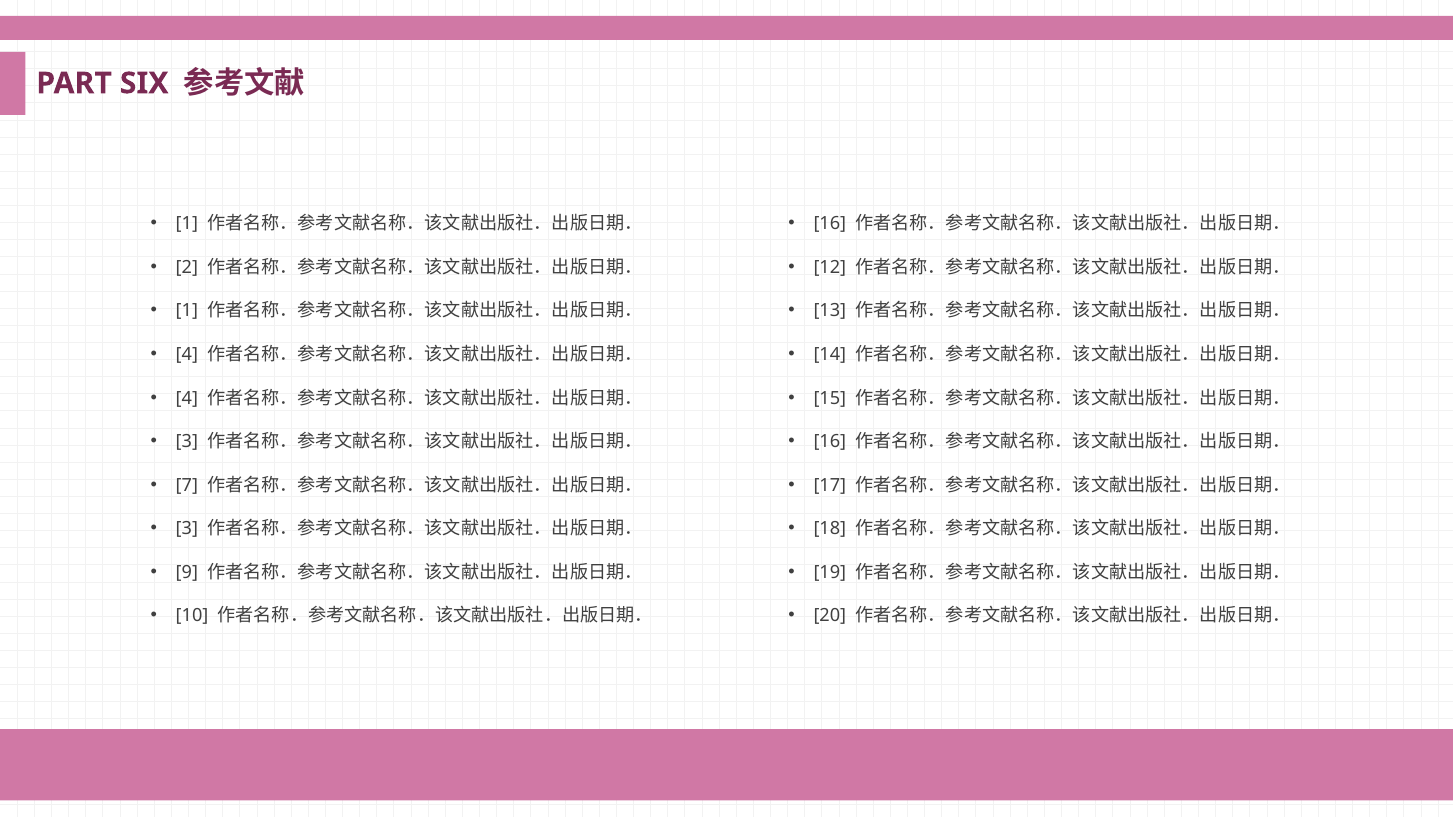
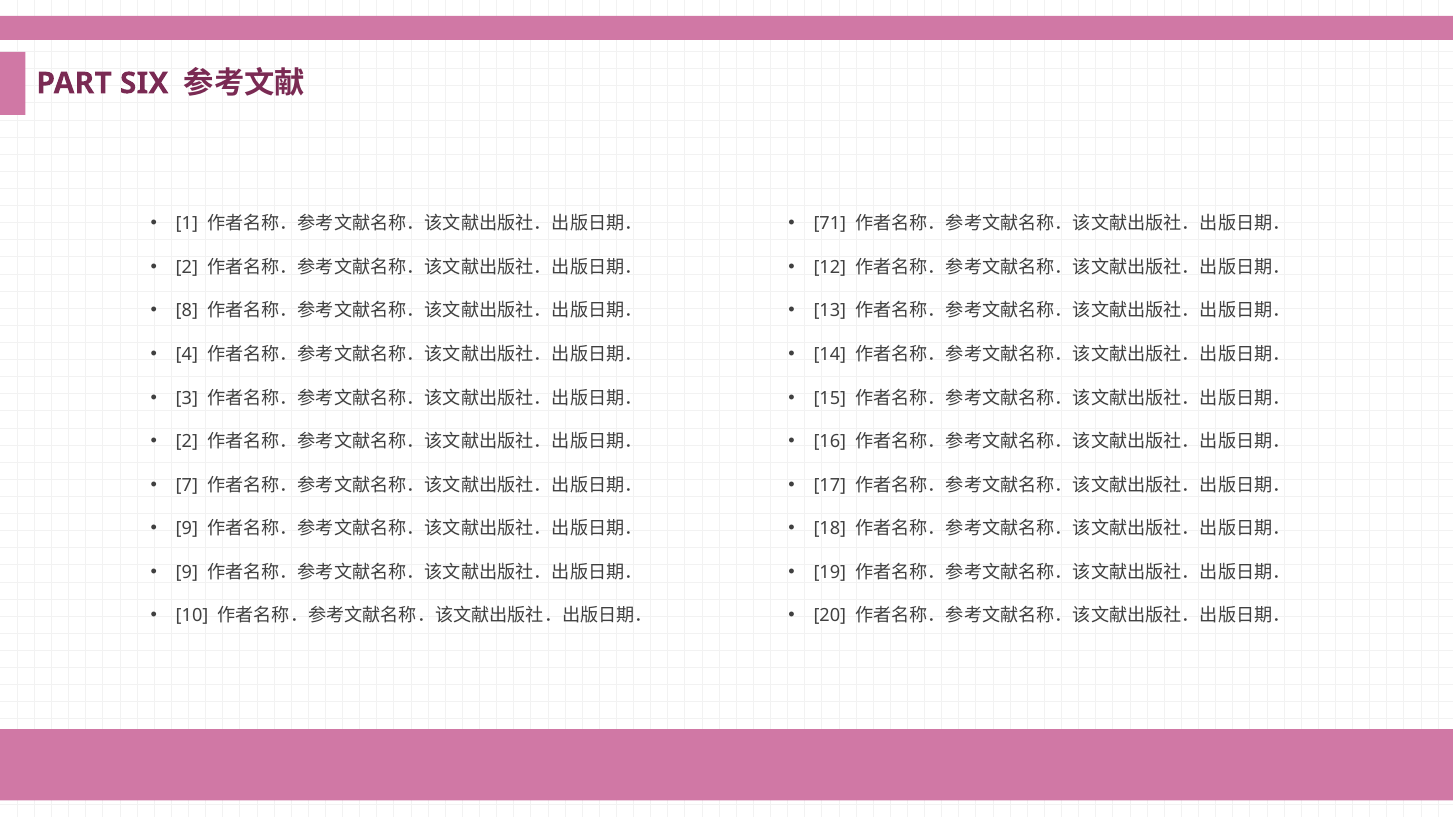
16 at (830, 224): 16 -> 71
1 at (187, 311): 1 -> 8
4 at (187, 398): 4 -> 3
3 at (187, 442): 3 -> 2
3 at (187, 529): 3 -> 9
